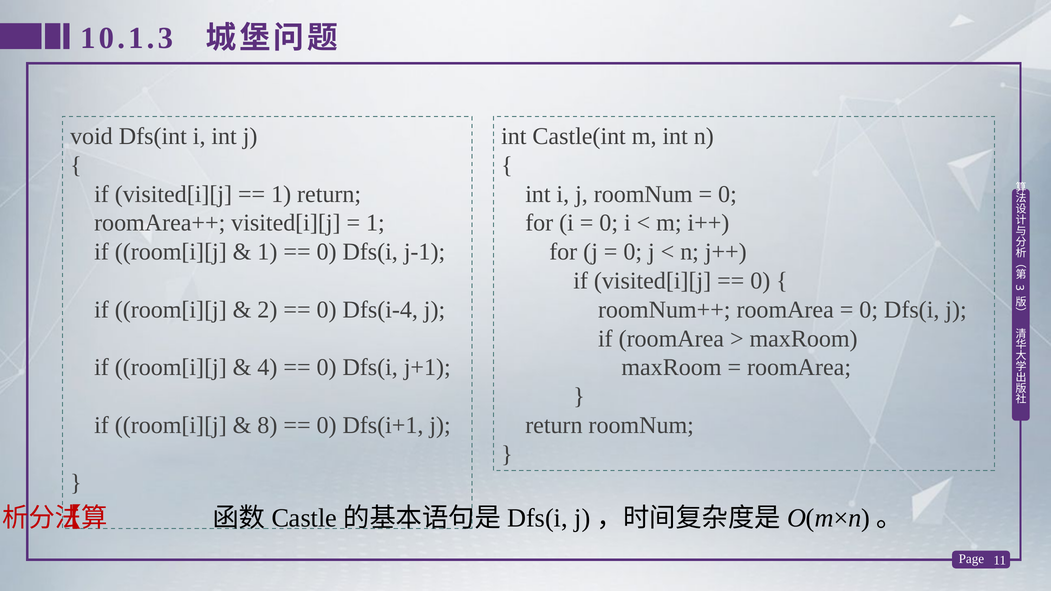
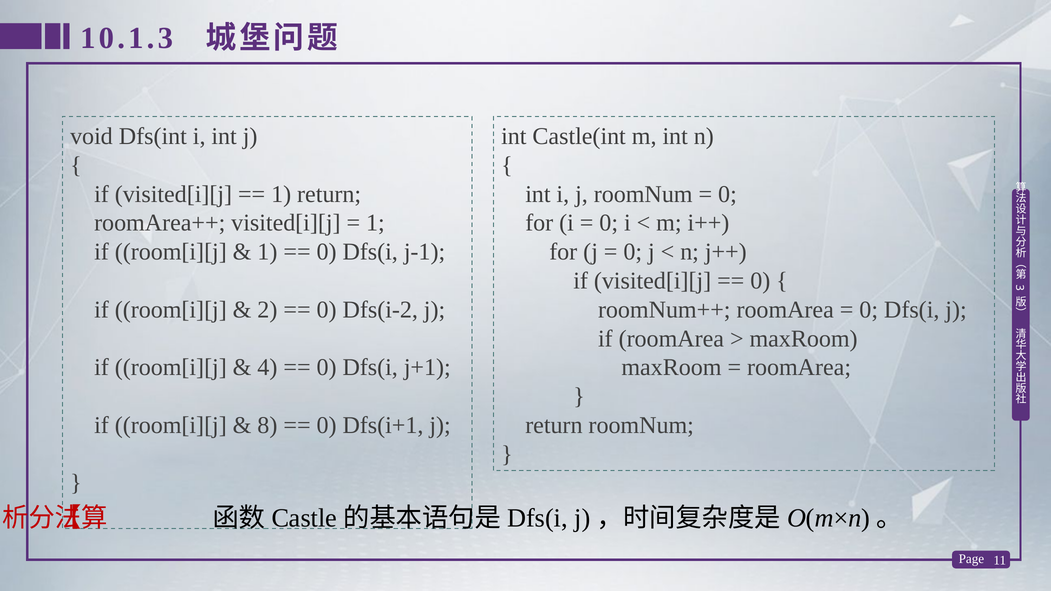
Dfs(i-4: Dfs(i-4 -> Dfs(i-2
